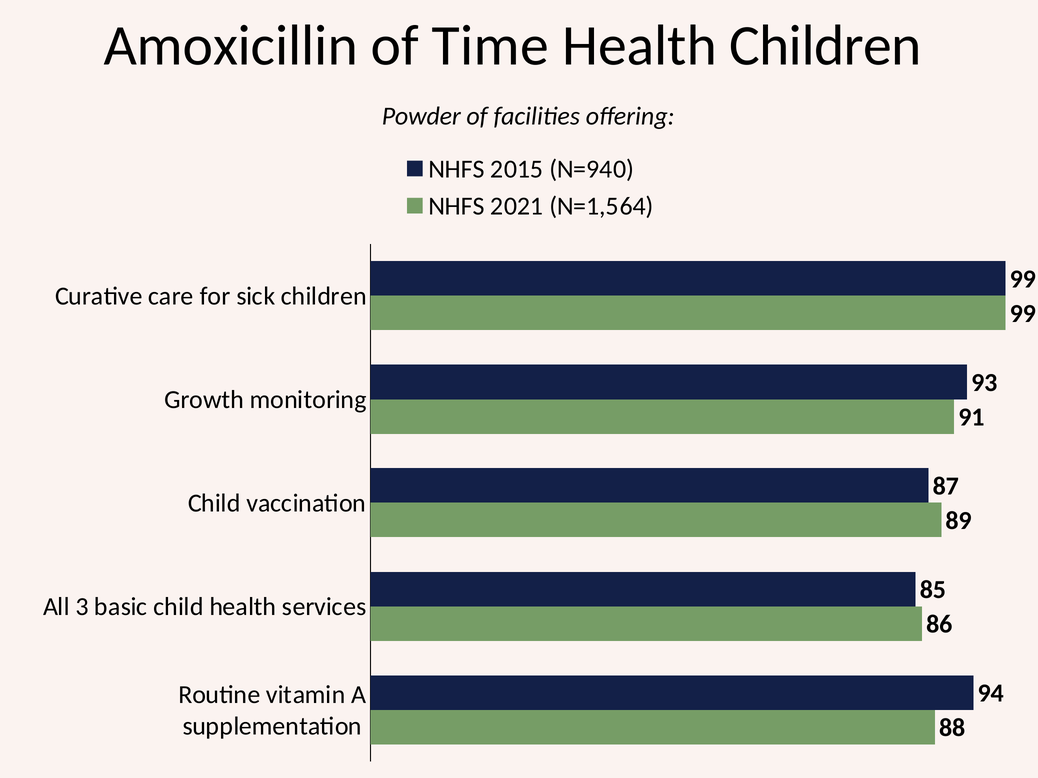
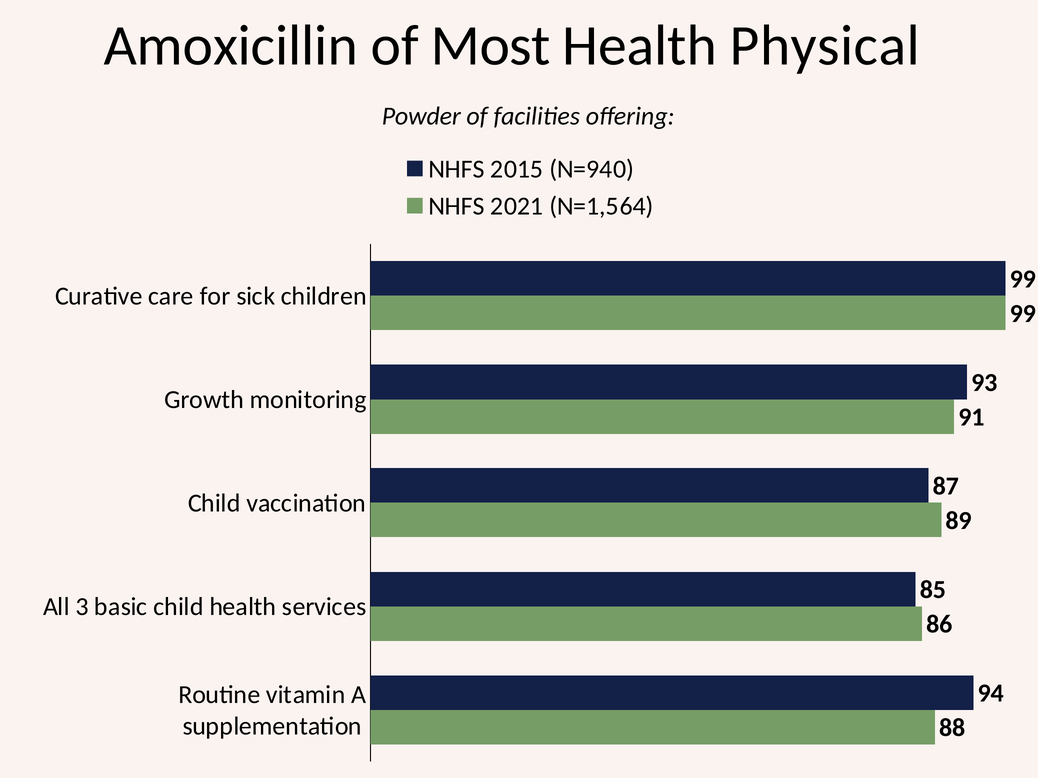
Time: Time -> Most
Health Children: Children -> Physical
